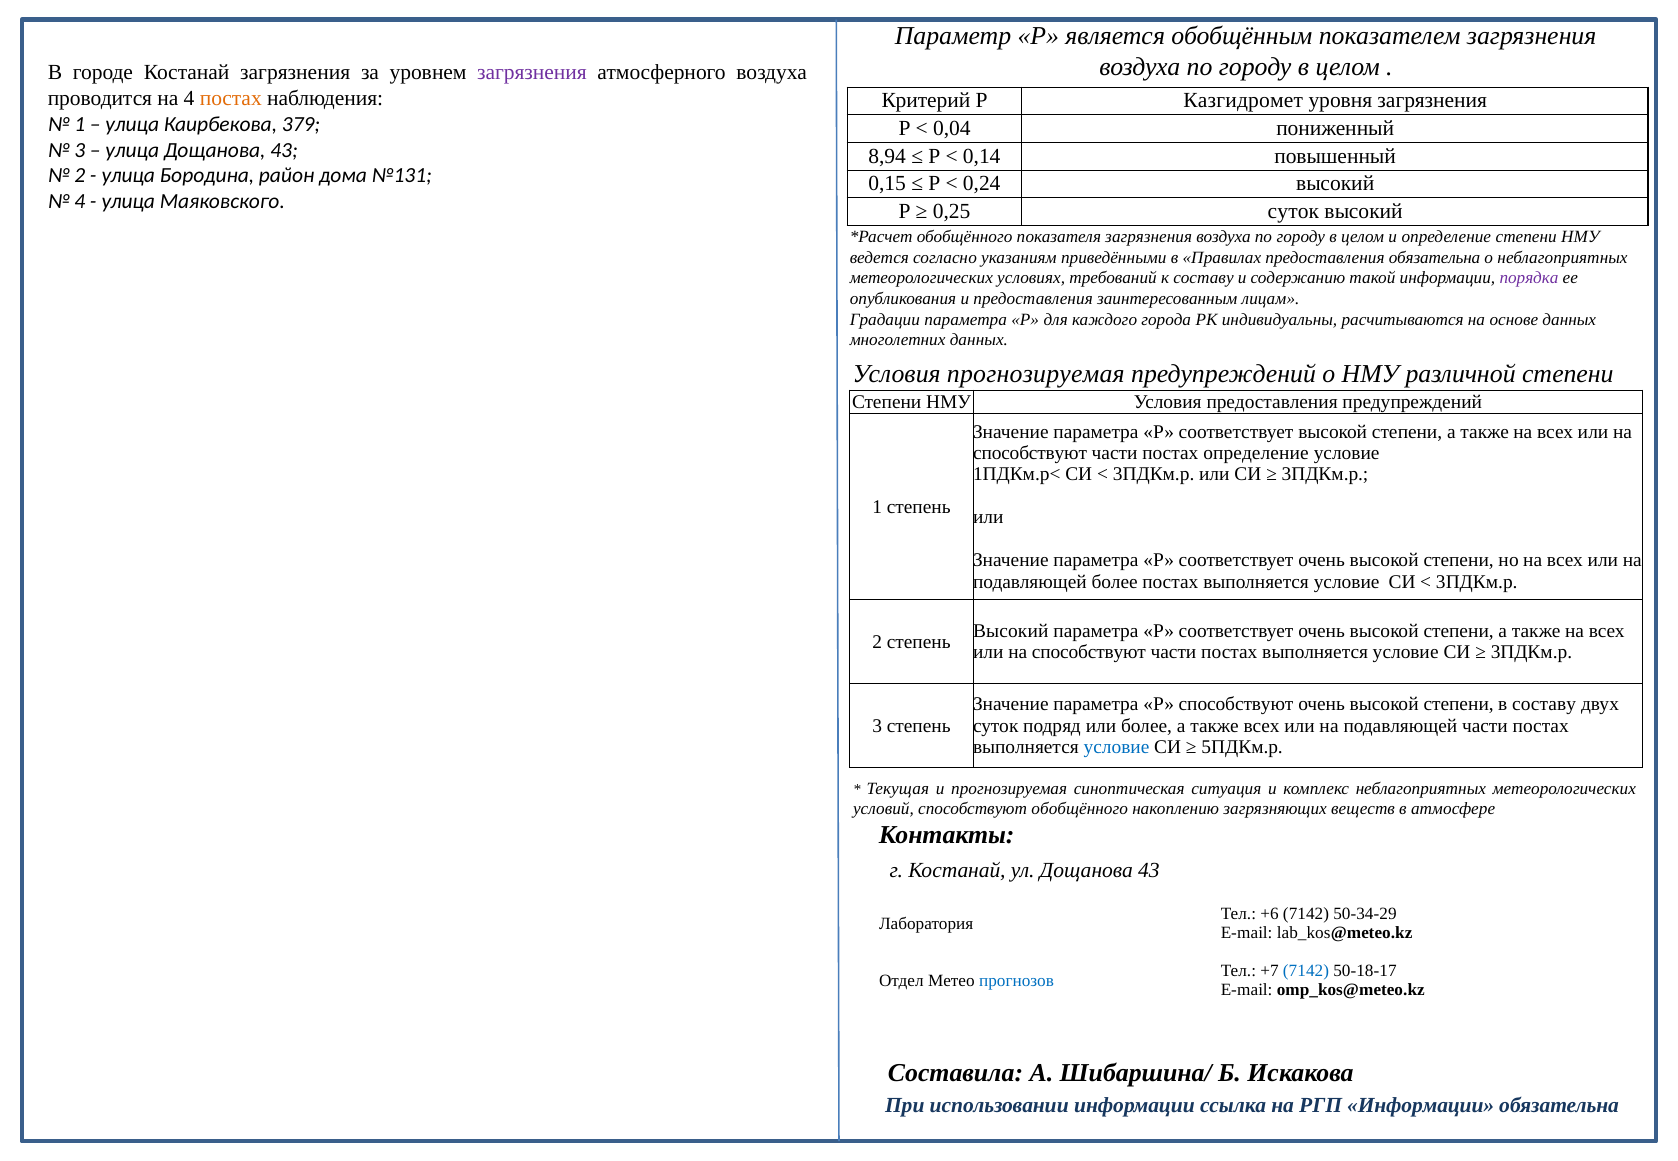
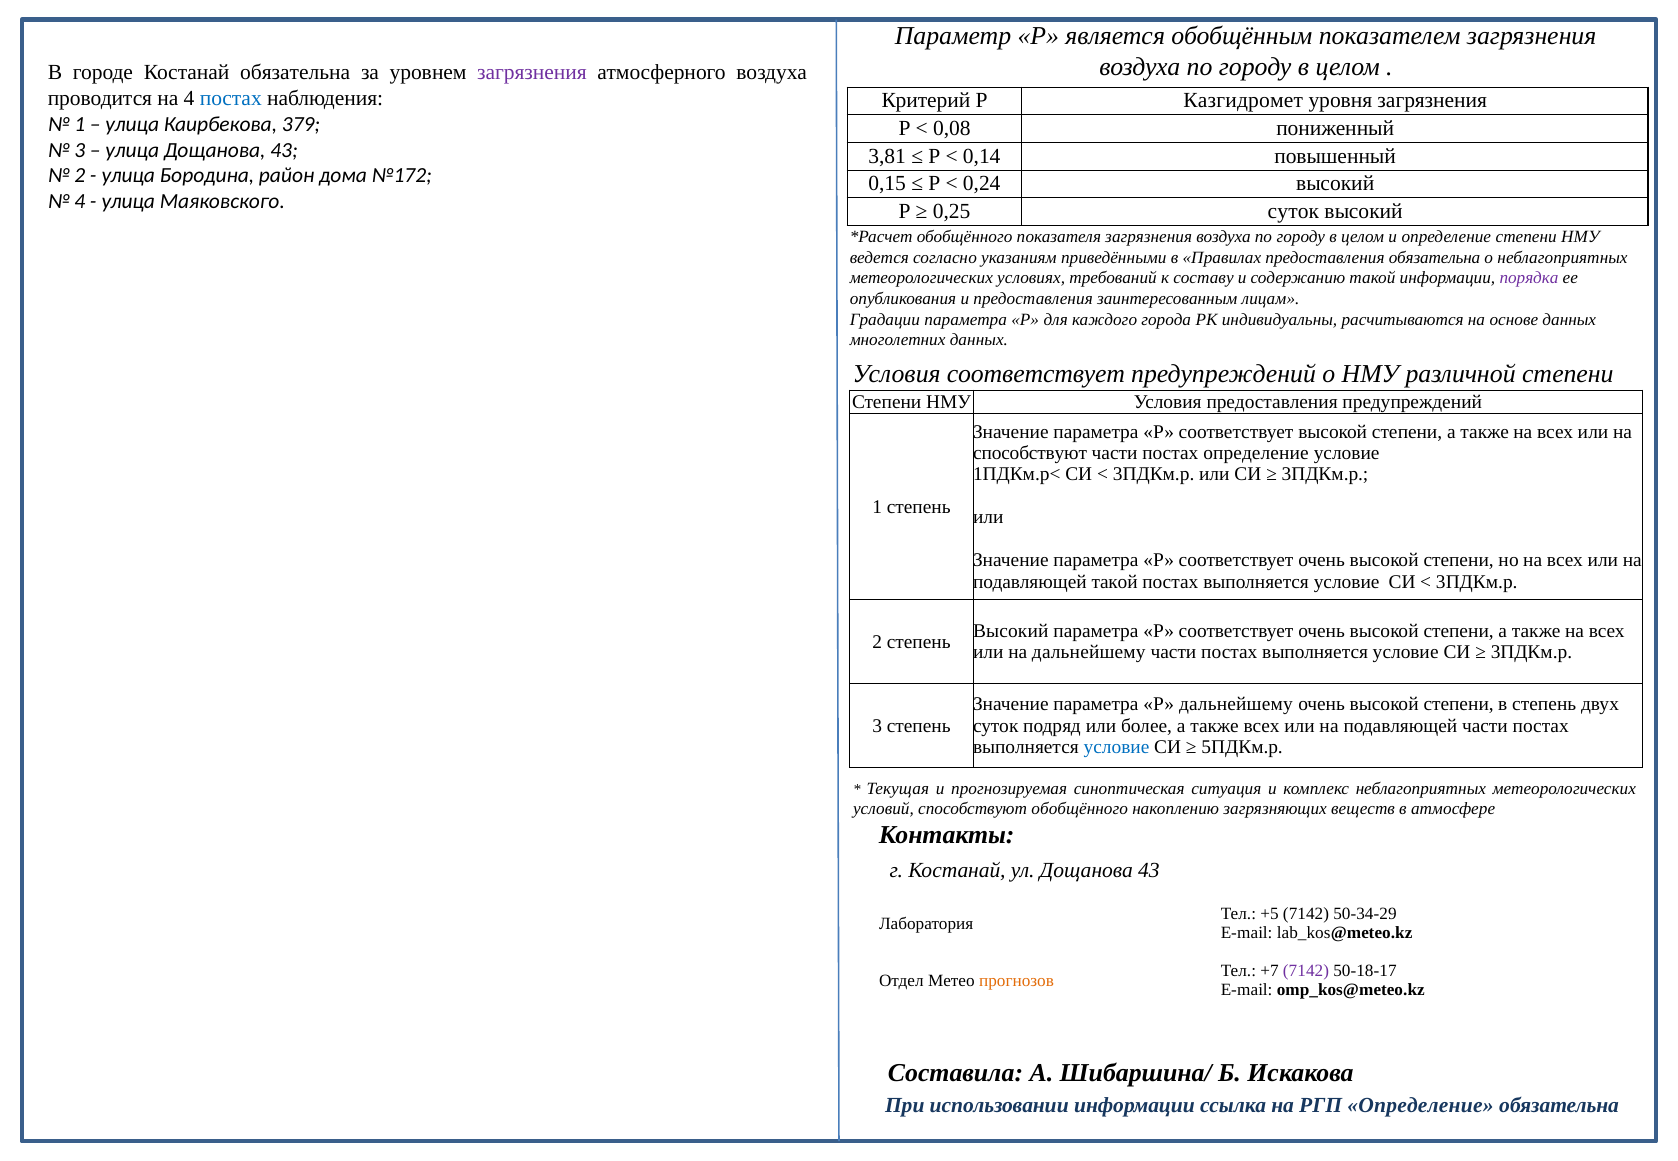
Костанай загрязнения: загрязнения -> обязательна
постах at (231, 98) colour: orange -> blue
0,04: 0,04 -> 0,08
8,94: 8,94 -> 3,81
№131: №131 -> №172
Условия прогнозируемая: прогнозируемая -> соответствует
подавляющей более: более -> такой
способствуют at (1089, 653): способствуют -> дальнейшему
Р способствуют: способствуют -> дальнейшему
в составу: составу -> степень
+6: +6 -> +5
7142 at (1306, 971) colour: blue -> purple
прогнозов colour: blue -> orange
РГП Информации: Информации -> Определение
